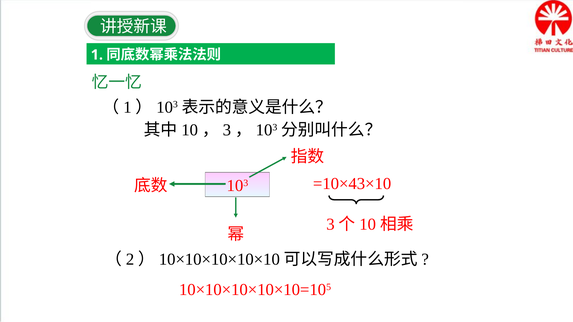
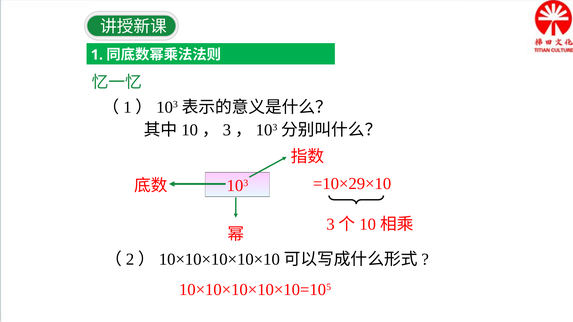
=10×43×10: =10×43×10 -> =10×29×10
